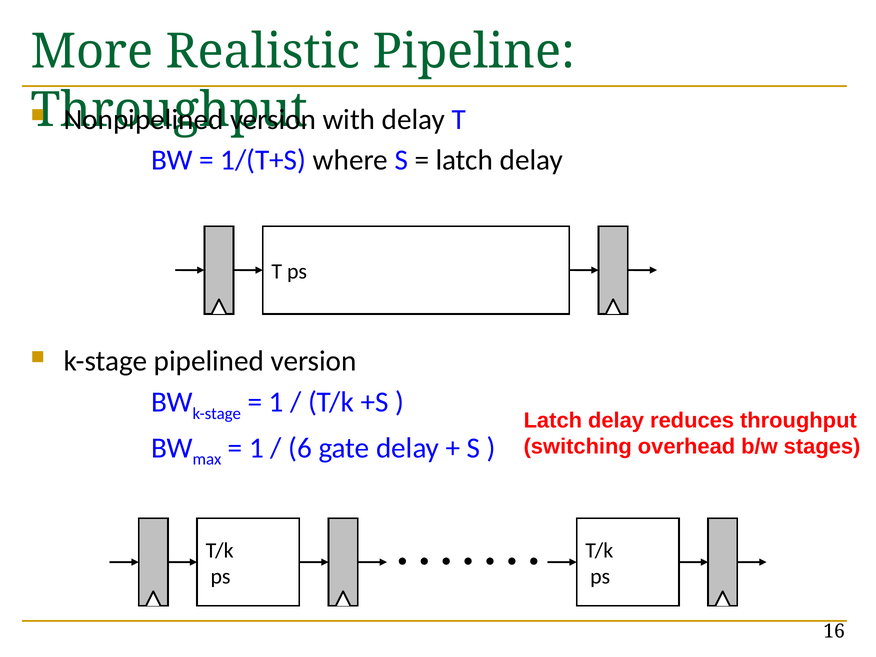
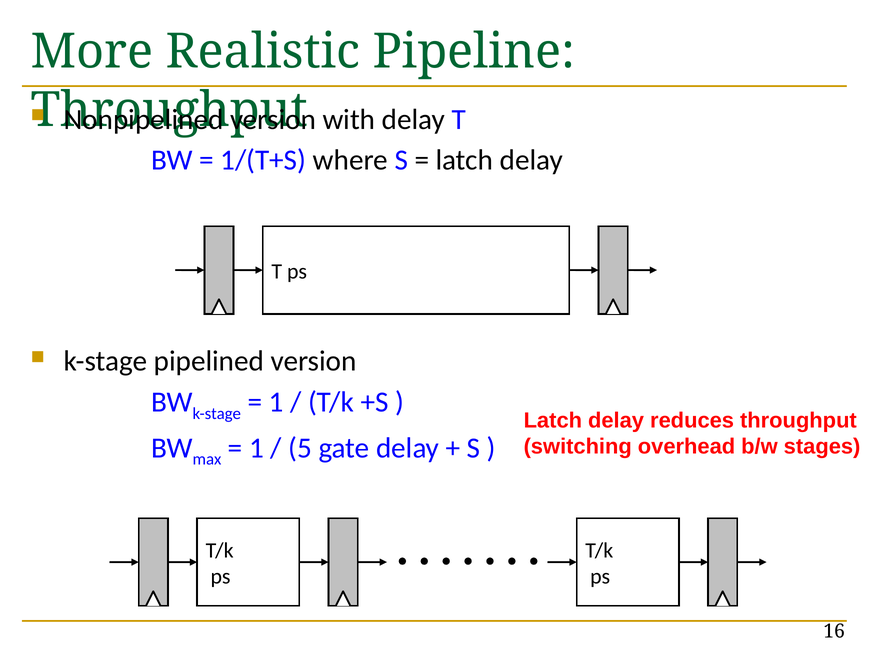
6: 6 -> 5
